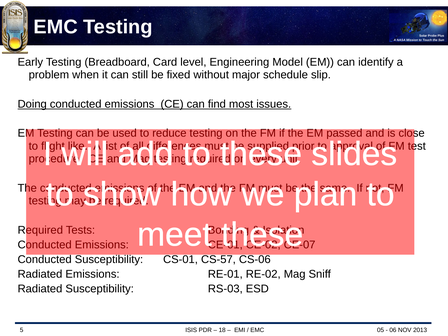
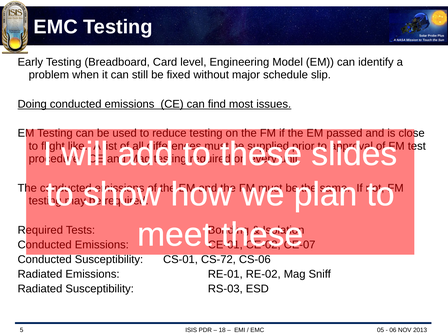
CS-57: CS-57 -> CS-72
